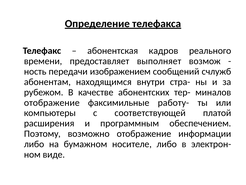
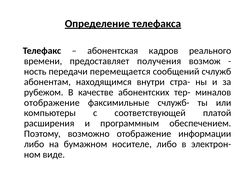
выполняет: выполняет -> получения
изображением: изображением -> перемещается
работу-: работу- -> счлужб-
